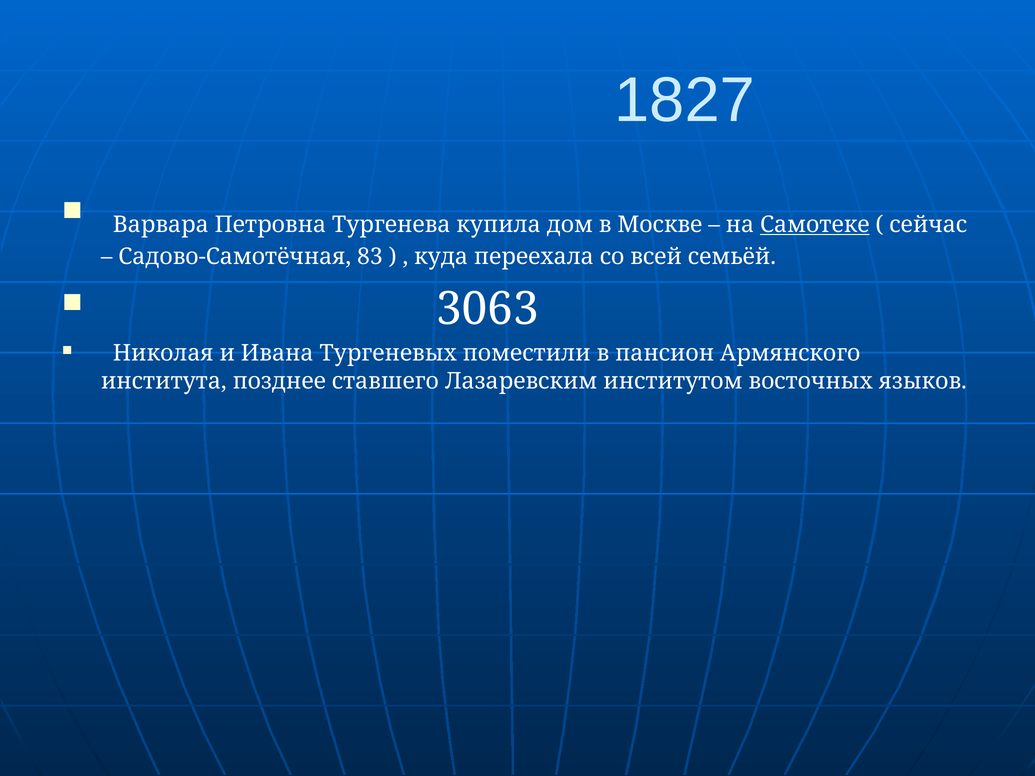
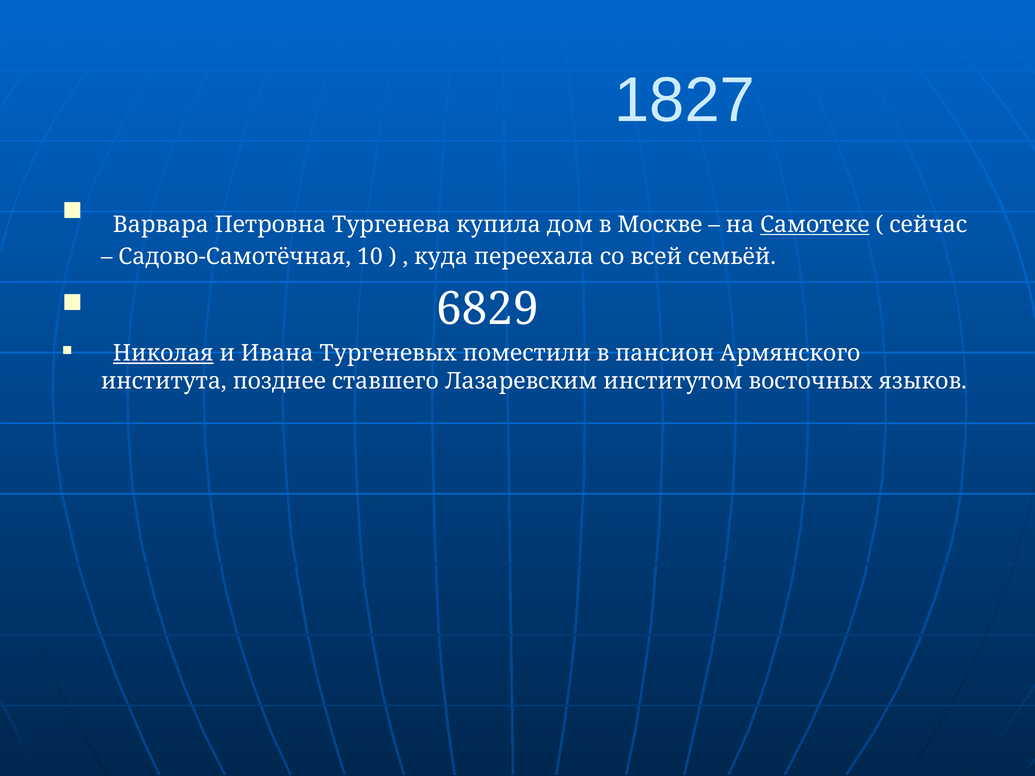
83: 83 -> 10
3063: 3063 -> 6829
Николая underline: none -> present
